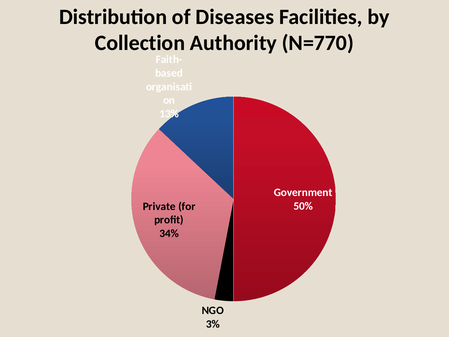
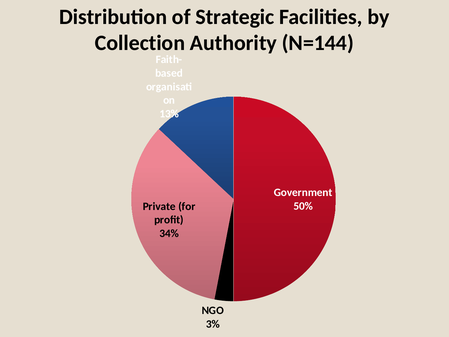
Diseases: Diseases -> Strategic
N=770: N=770 -> N=144
